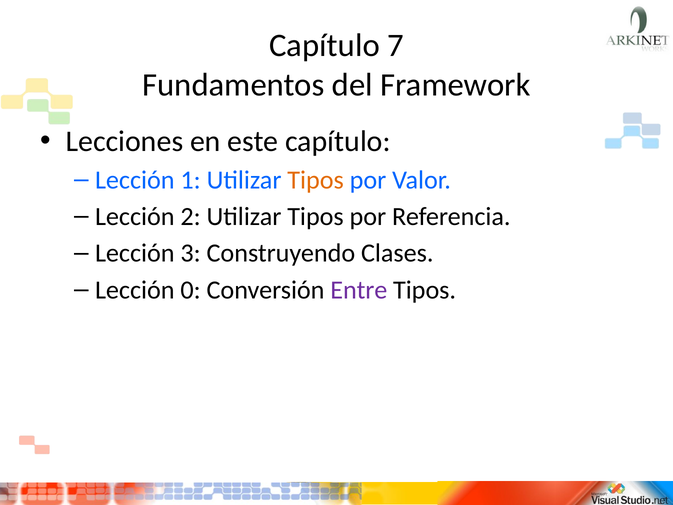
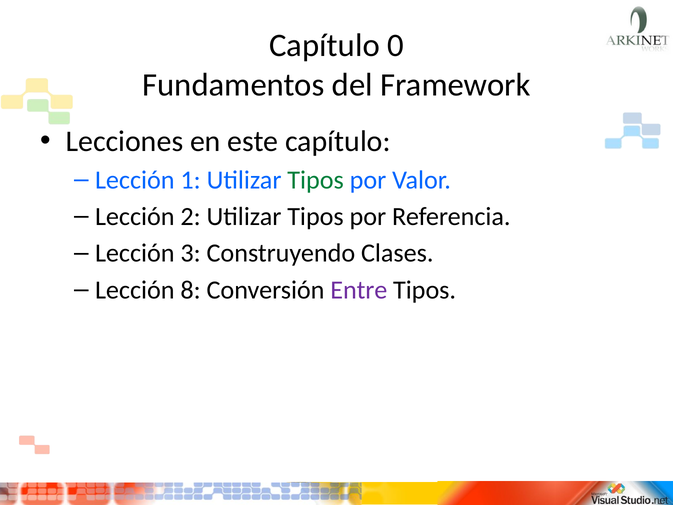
7: 7 -> 0
Tipos at (316, 180) colour: orange -> green
0: 0 -> 8
